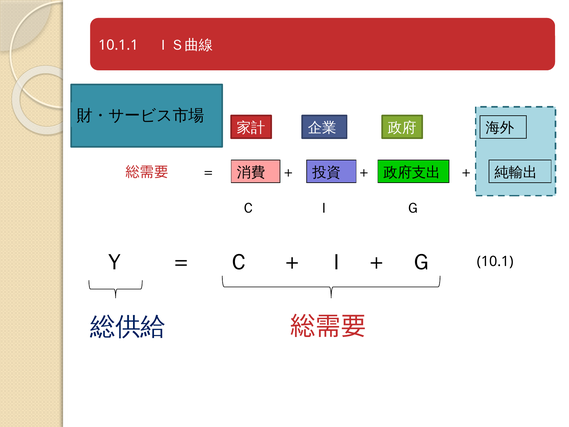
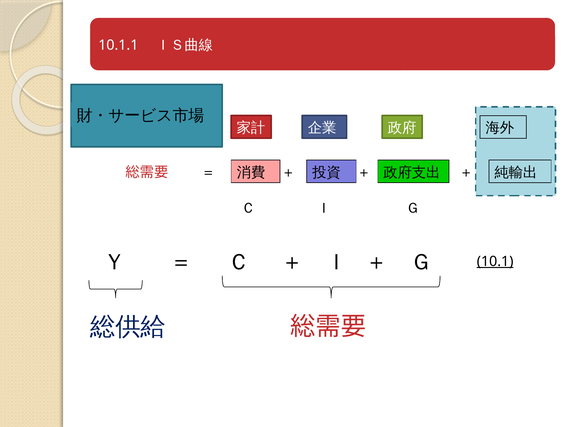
10.1 underline: none -> present
